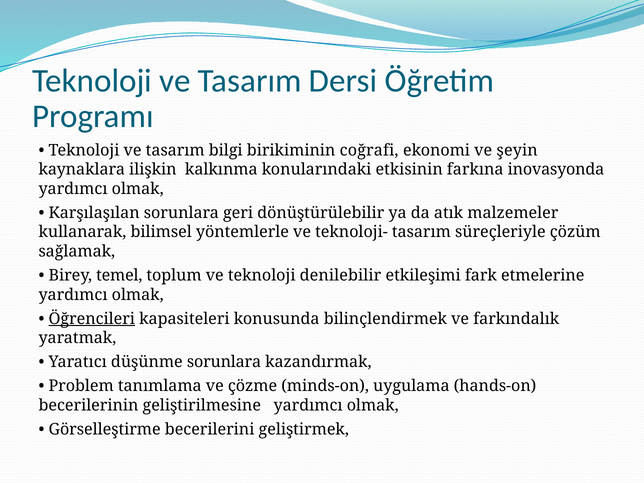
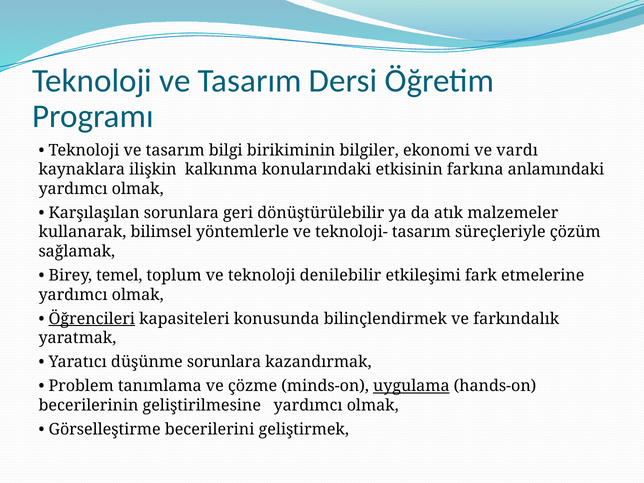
coğrafi: coğrafi -> bilgiler
şeyin: şeyin -> vardı
inovasyonda: inovasyonda -> anlamındaki
uygulama underline: none -> present
